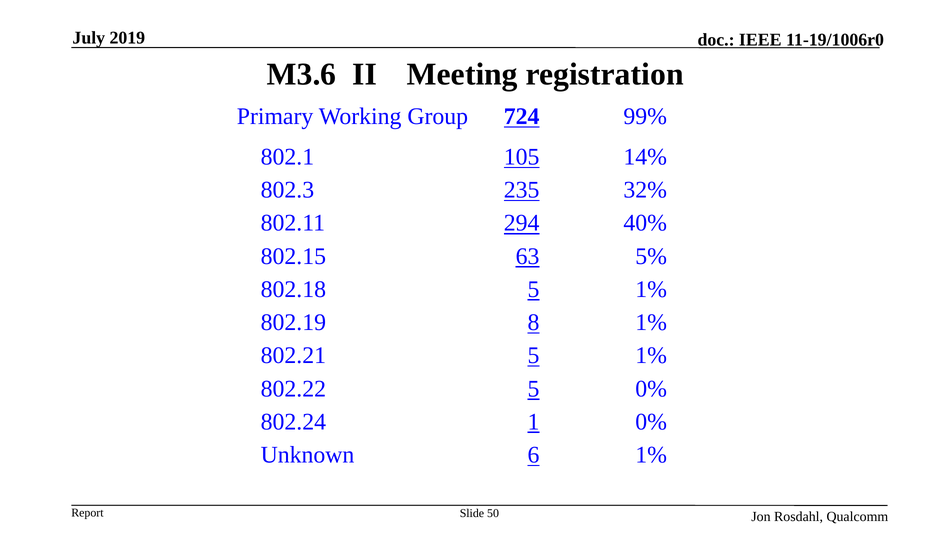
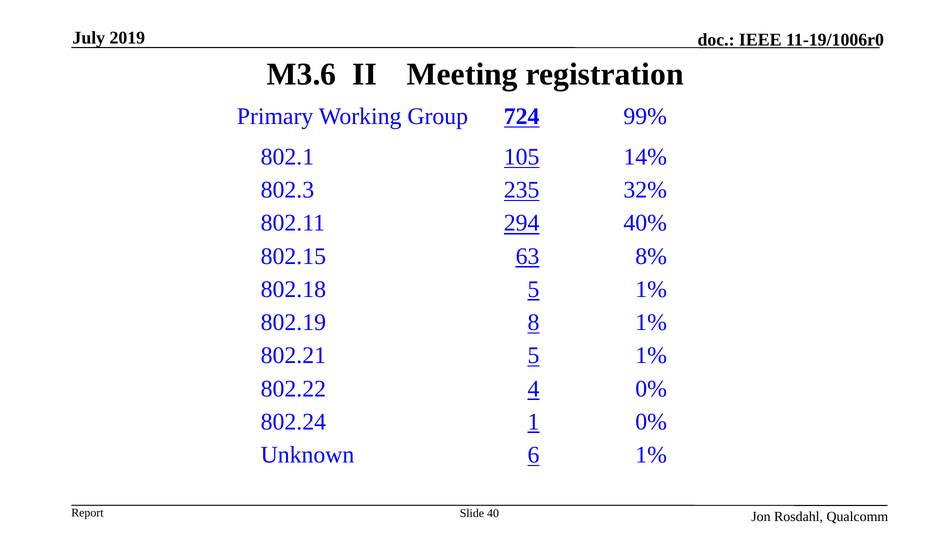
5%: 5% -> 8%
802.22 5: 5 -> 4
50: 50 -> 40
